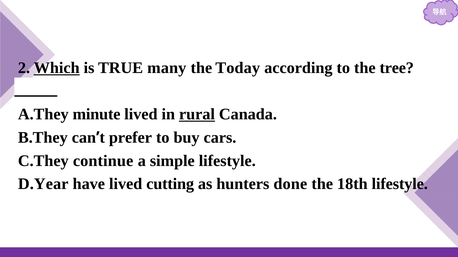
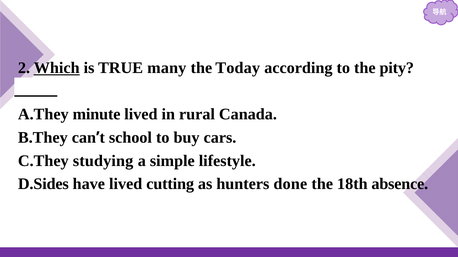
tree: tree -> pity
rural underline: present -> none
prefer: prefer -> school
continue: continue -> studying
D.Year: D.Year -> D.Sides
18th lifestyle: lifestyle -> absence
